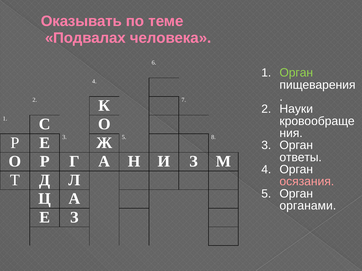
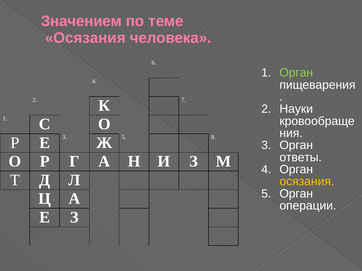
Оказывать: Оказывать -> Значением
Подвалах at (85, 38): Подвалах -> Осязания
осязания at (307, 182) colour: pink -> yellow
органами: органами -> операции
